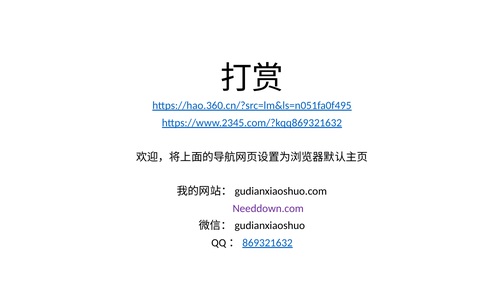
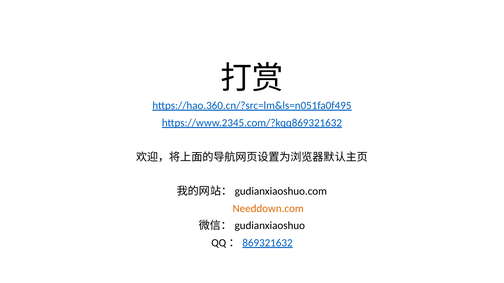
Needdown.com colour: purple -> orange
